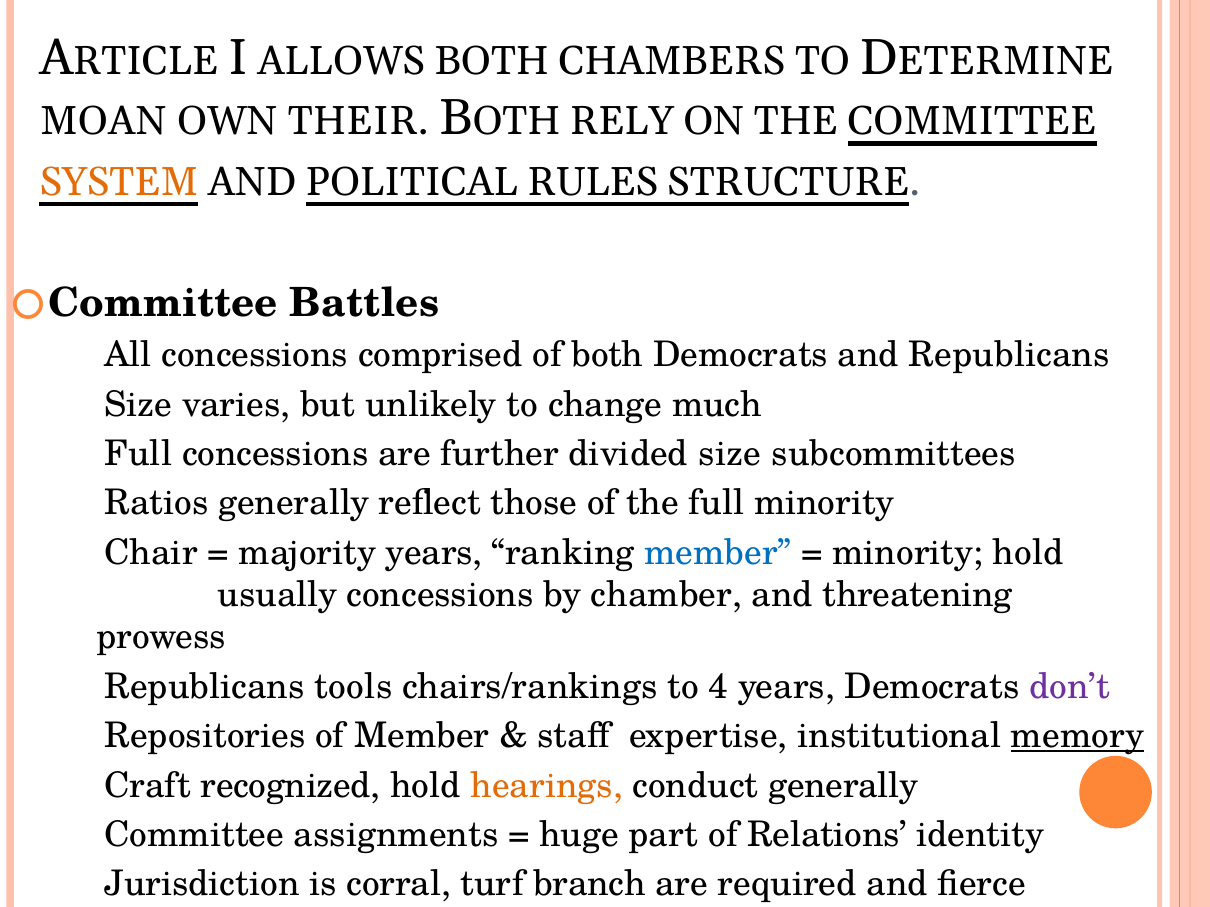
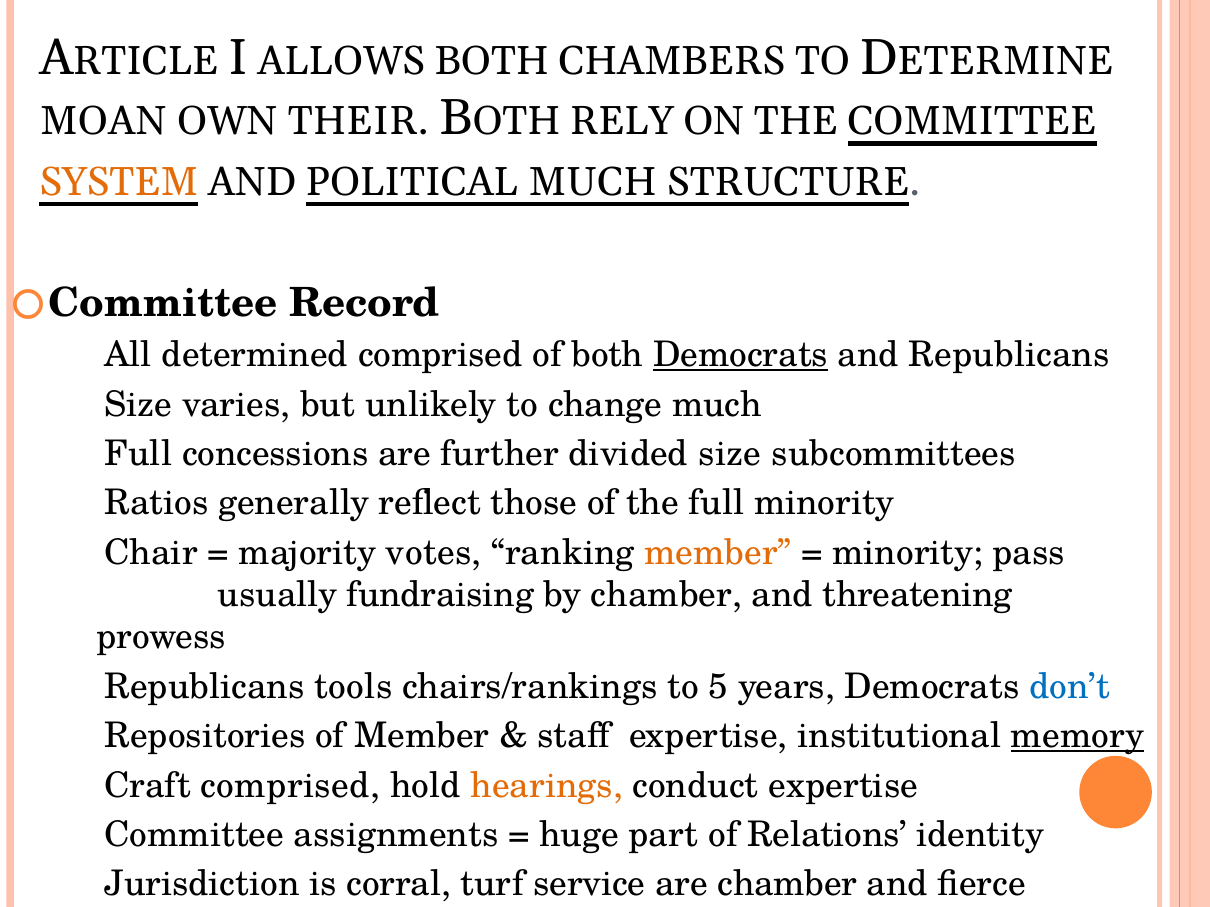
POLITICAL RULES: RULES -> MUCH
Battles: Battles -> Record
concessions at (255, 355): concessions -> determined
Democrats at (741, 355) underline: none -> present
majority years: years -> votes
member at (718, 553) colour: blue -> orange
minority hold: hold -> pass
usually concessions: concessions -> fundraising
4: 4 -> 5
don’t colour: purple -> blue
recognized at (291, 786): recognized -> comprised
conduct generally: generally -> expertise
branch: branch -> service
are required: required -> chamber
